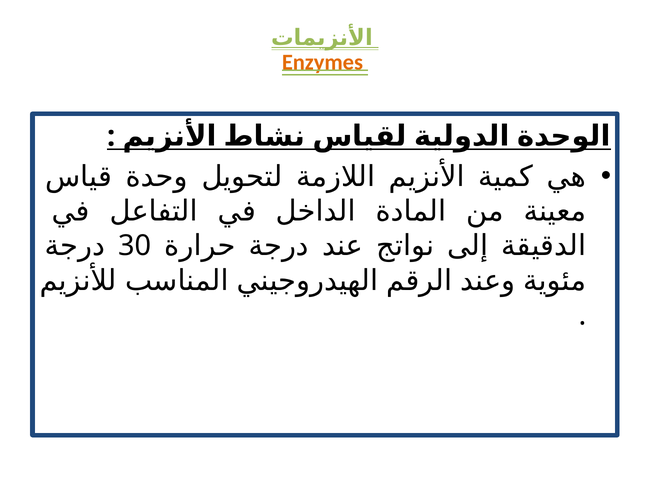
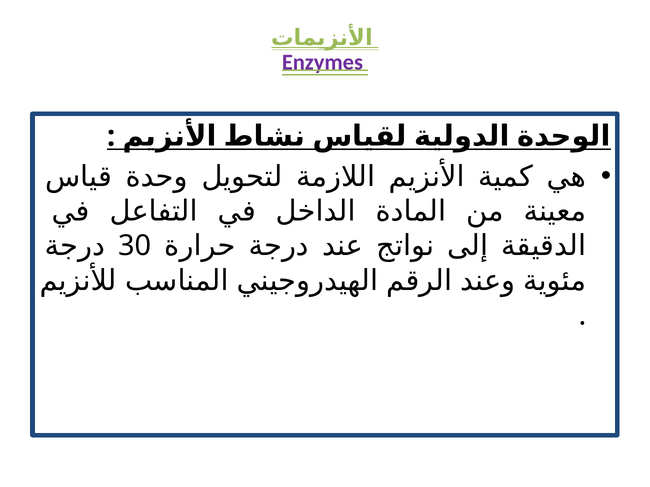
Enzymes colour: orange -> purple
